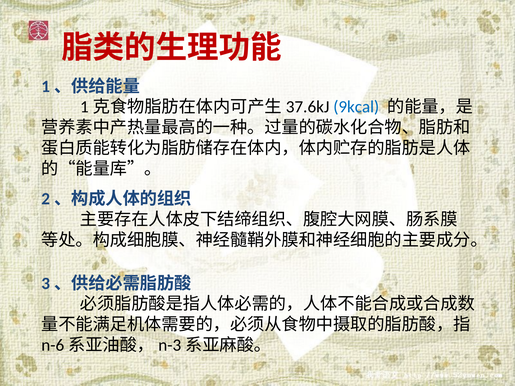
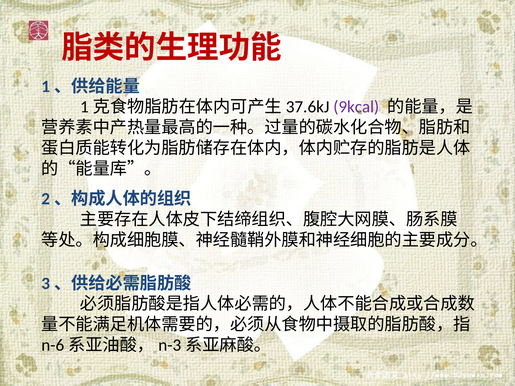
9kcal colour: blue -> purple
